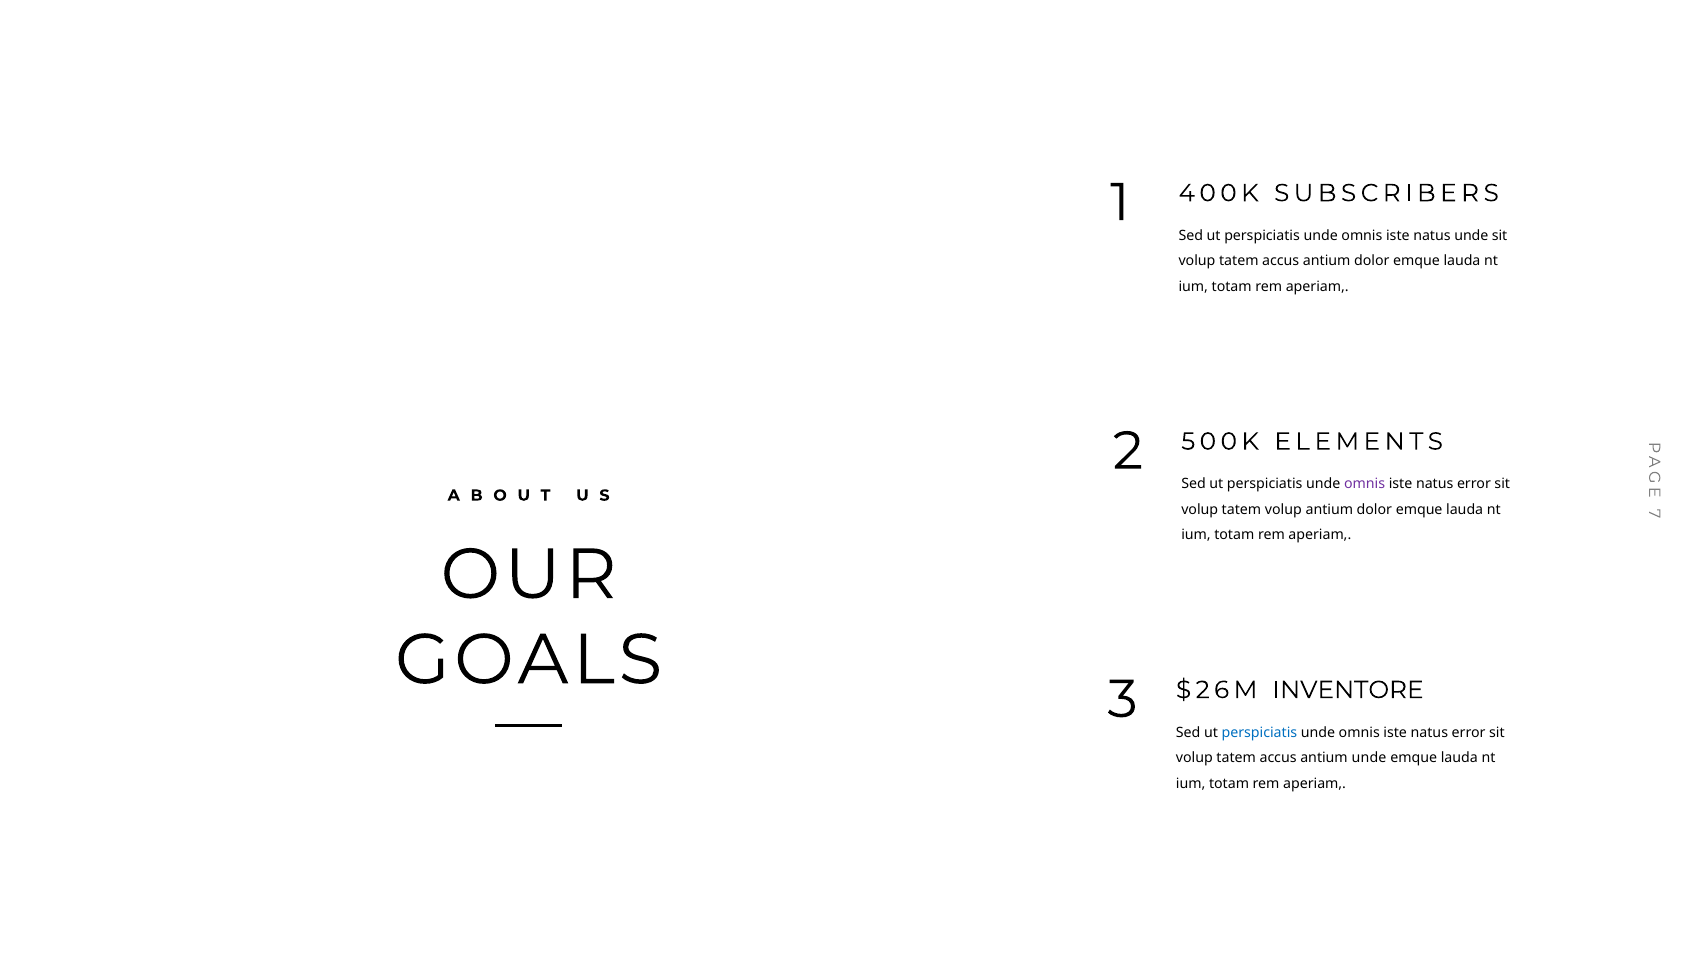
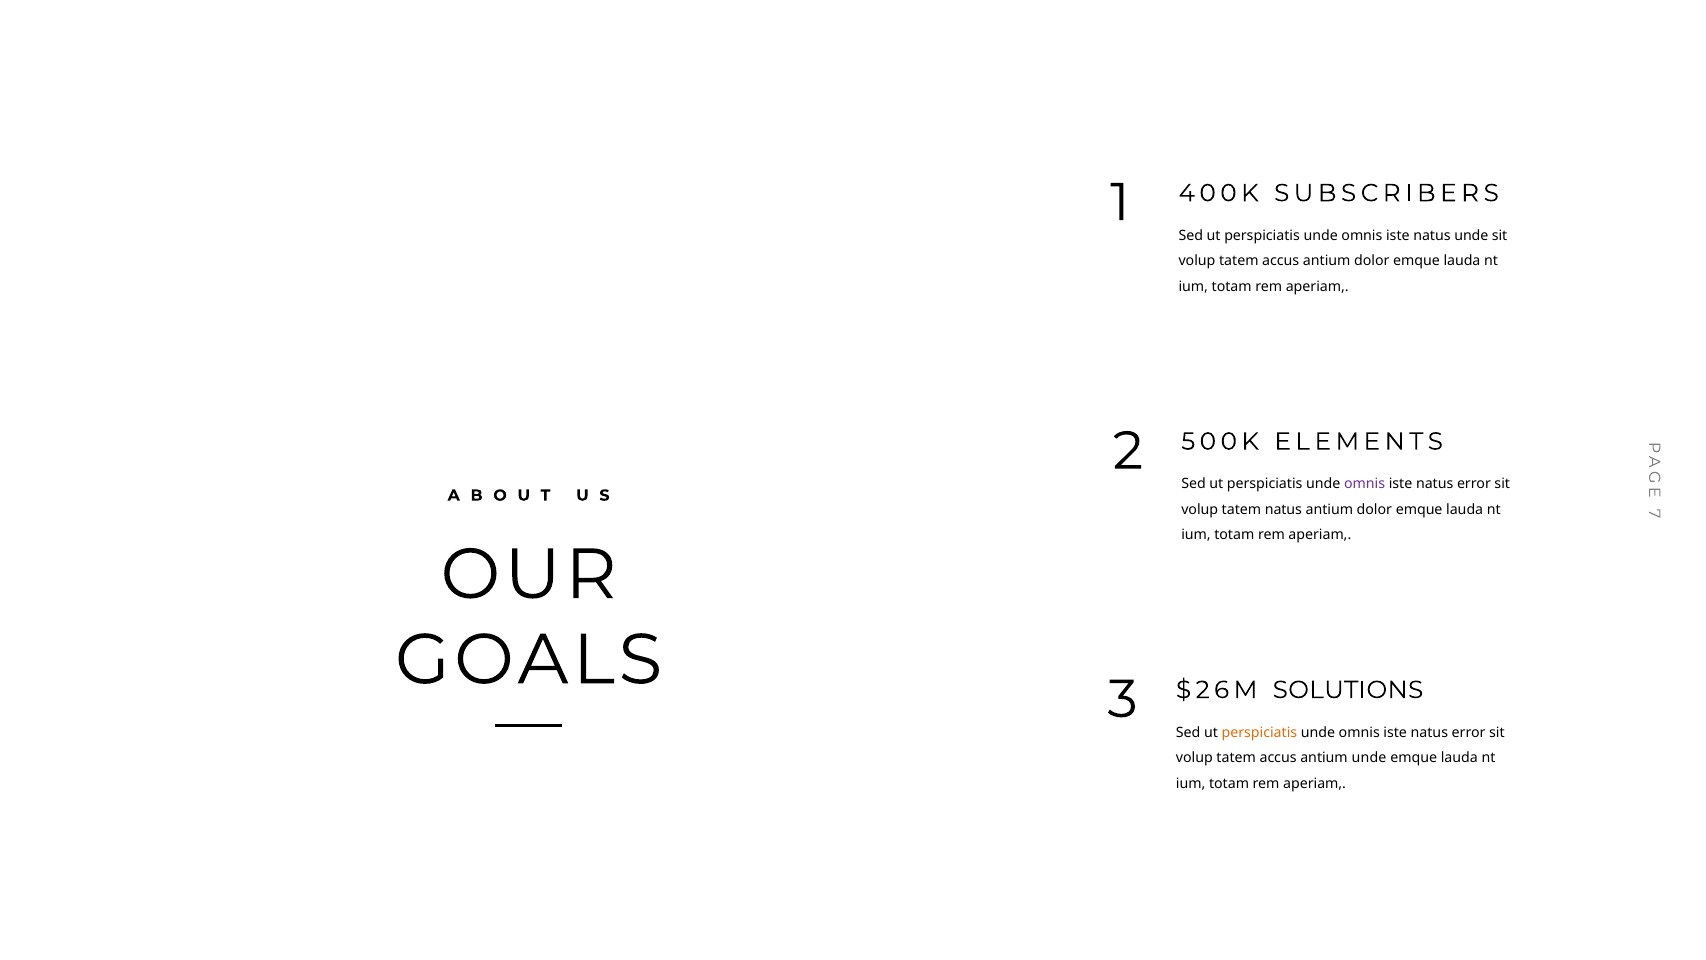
tatem volup: volup -> natus
INVENTORE: INVENTORE -> SOLUTIONS
perspiciatis at (1259, 732) colour: blue -> orange
